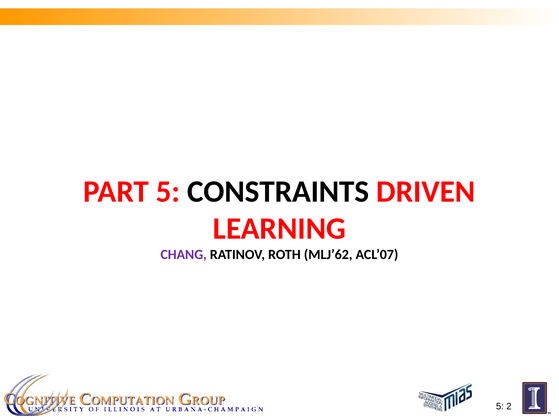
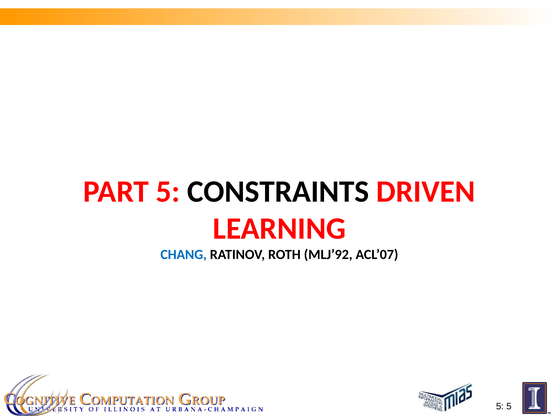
CHANG colour: purple -> blue
MLJ’62: MLJ’62 -> MLJ’92
5 2: 2 -> 5
